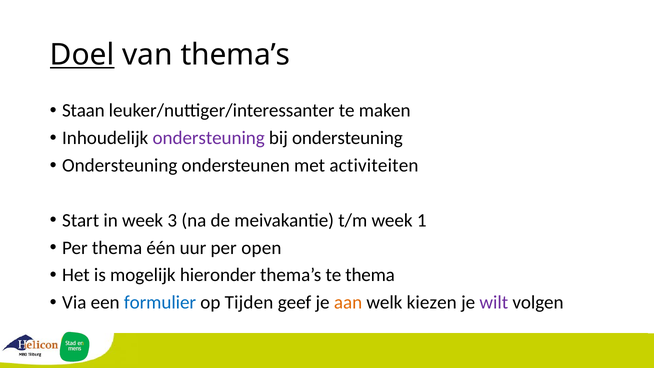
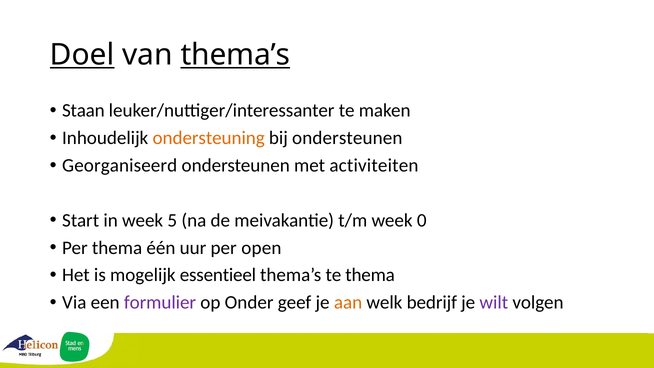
thema’s at (235, 55) underline: none -> present
ondersteuning at (209, 138) colour: purple -> orange
bij ondersteuning: ondersteuning -> ondersteunen
Ondersteuning at (120, 165): Ondersteuning -> Georganiseerd
3: 3 -> 5
1: 1 -> 0
hieronder: hieronder -> essentieel
formulier colour: blue -> purple
Tijden: Tijden -> Onder
kiezen: kiezen -> bedrijf
